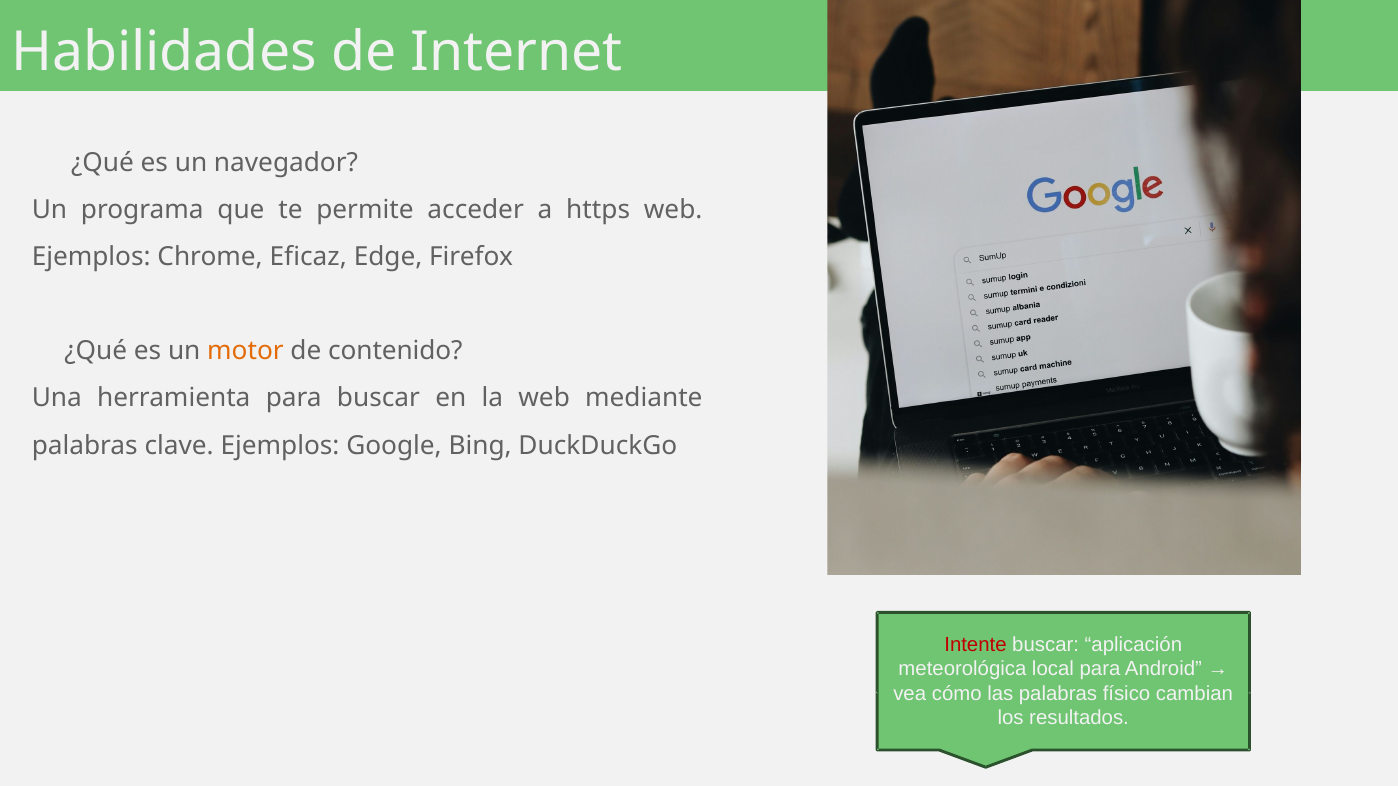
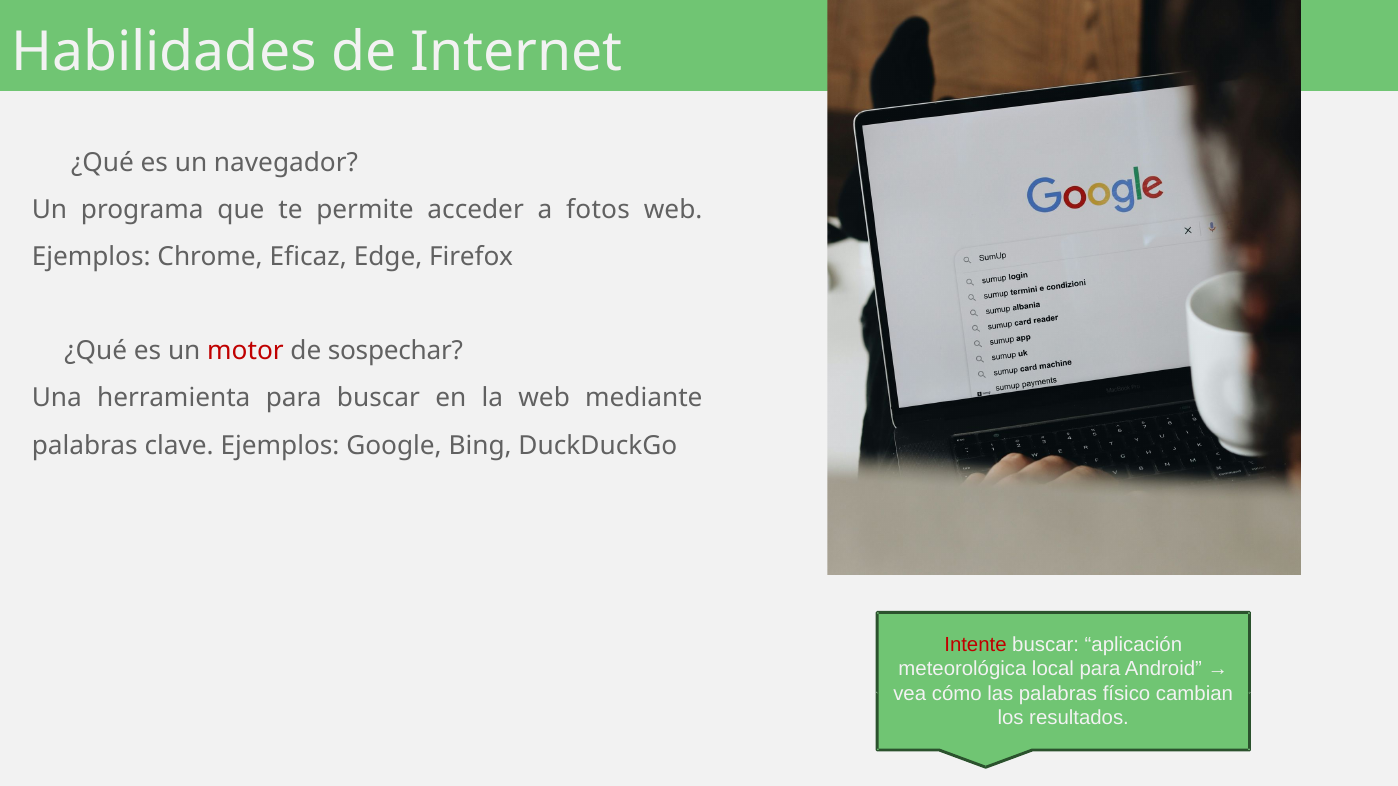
https: https -> fotos
motor colour: orange -> red
contenido: contenido -> sospechar
